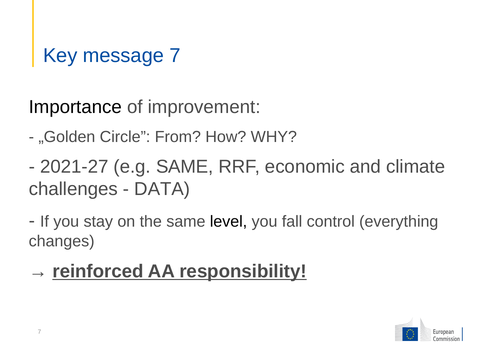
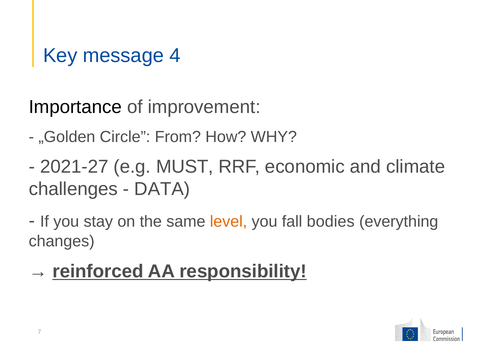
message 7: 7 -> 4
e.g SAME: SAME -> MUST
level colour: black -> orange
control: control -> bodies
